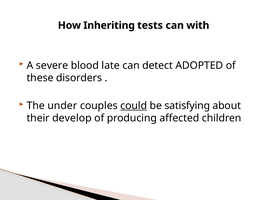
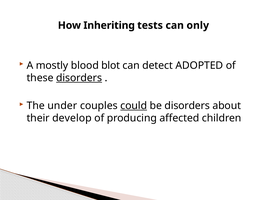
with: with -> only
severe: severe -> mostly
late: late -> blot
disorders at (79, 78) underline: none -> present
be satisfying: satisfying -> disorders
